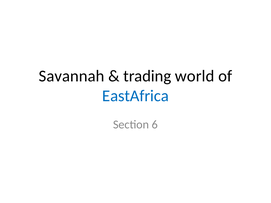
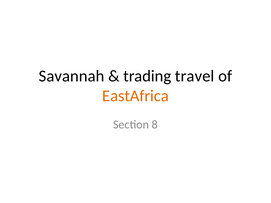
world: world -> travel
EastAfrica colour: blue -> orange
6: 6 -> 8
